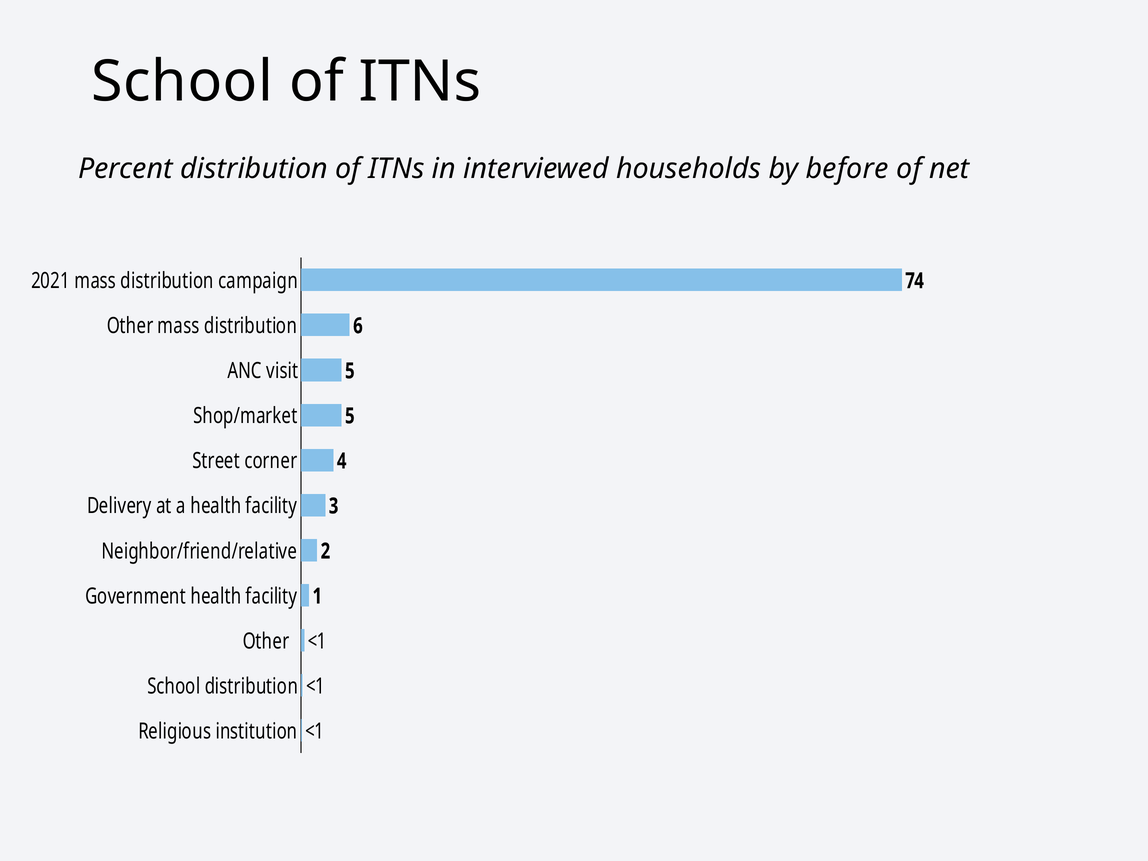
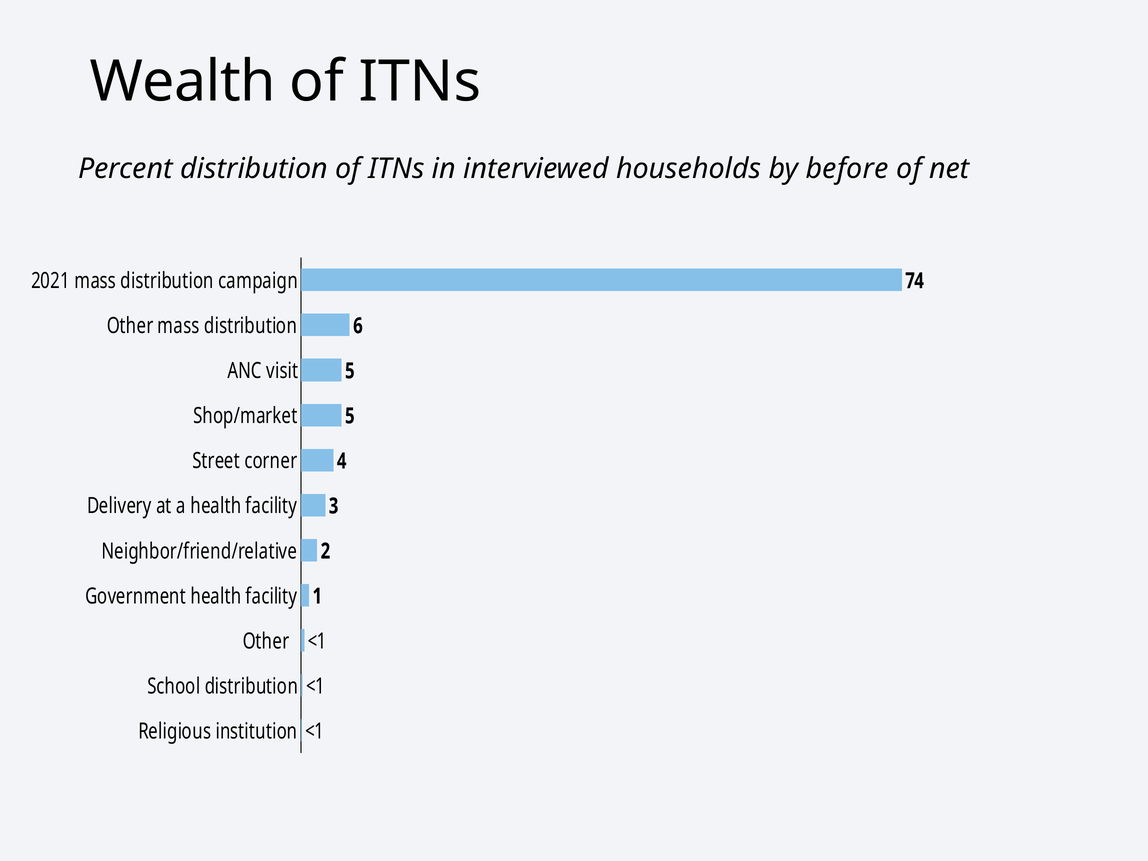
School at (182, 82): School -> Wealth
